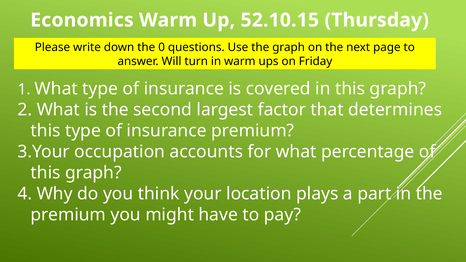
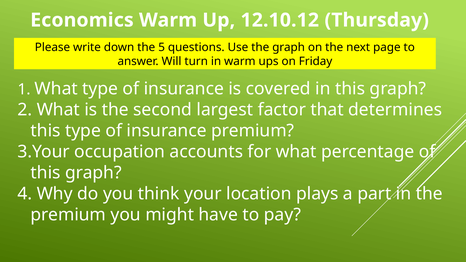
52.10.15: 52.10.15 -> 12.10.12
0: 0 -> 5
